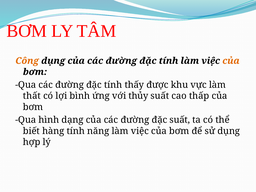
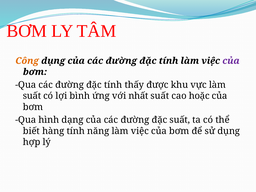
của at (231, 61) colour: orange -> purple
thất at (32, 96): thất -> suất
thủy: thủy -> nhất
thấp: thấp -> hoặc
